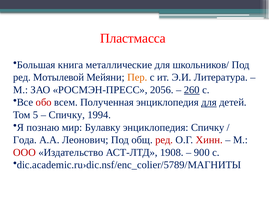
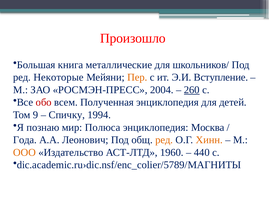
Пластмасса: Пластмасса -> Произошло
Мотылевой: Мотылевой -> Некоторые
Литература: Литература -> Вступление
2056: 2056 -> 2004
для at (209, 103) underline: present -> none
5: 5 -> 9
Булавку: Булавку -> Полюса
энциклопедия Спичку: Спичку -> Москва
ред at (164, 140) colour: red -> orange
Хинн colour: red -> orange
ООО colour: red -> orange
1908: 1908 -> 1960
900: 900 -> 440
